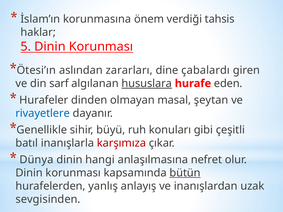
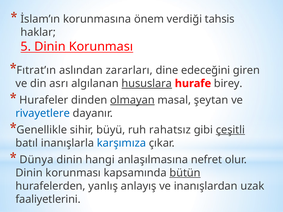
Ötesi’ın: Ötesi’ın -> Fıtrat’ın
çabalardı: çabalardı -> edeceğini
sarf: sarf -> asrı
eden: eden -> birey
olmayan underline: none -> present
konuları: konuları -> rahatsız
çeşitli underline: none -> present
karşımıza colour: red -> blue
sevgisinden: sevgisinden -> faaliyetlerini
